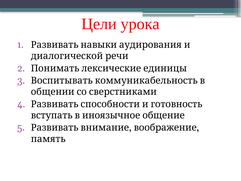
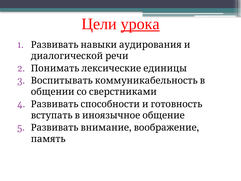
урока underline: none -> present
